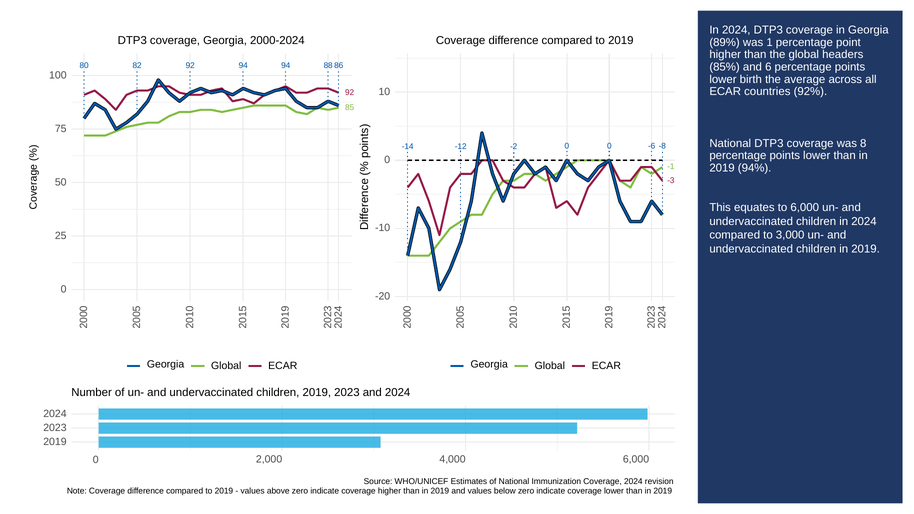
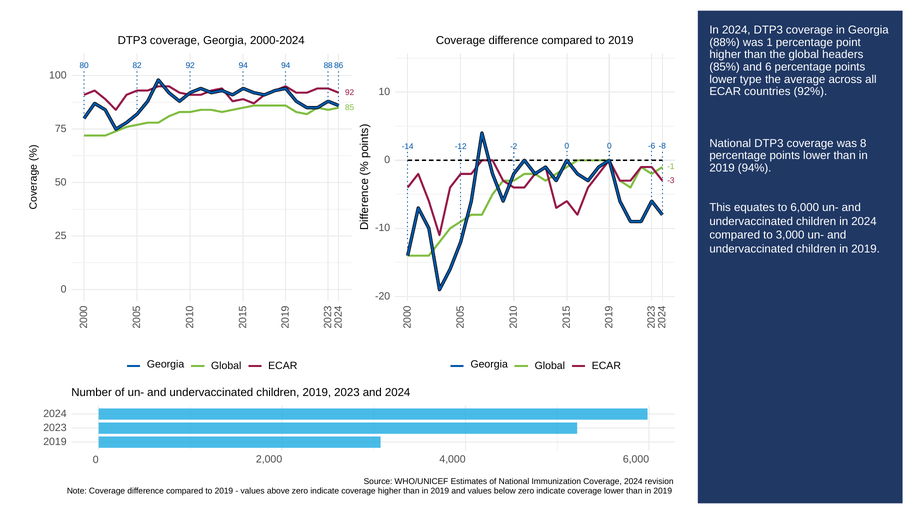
89%: 89% -> 88%
birth: birth -> type
